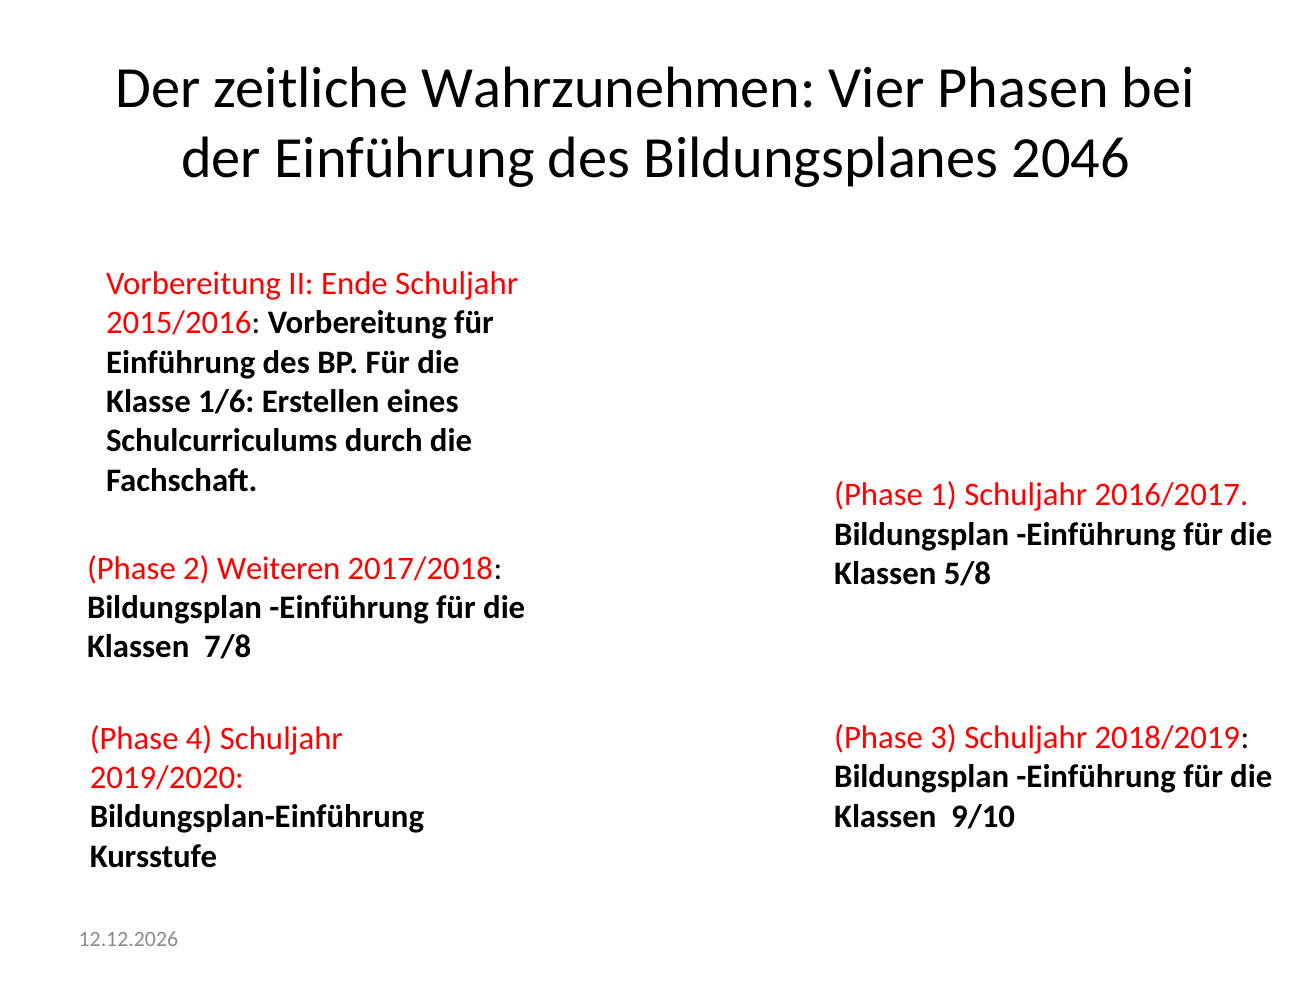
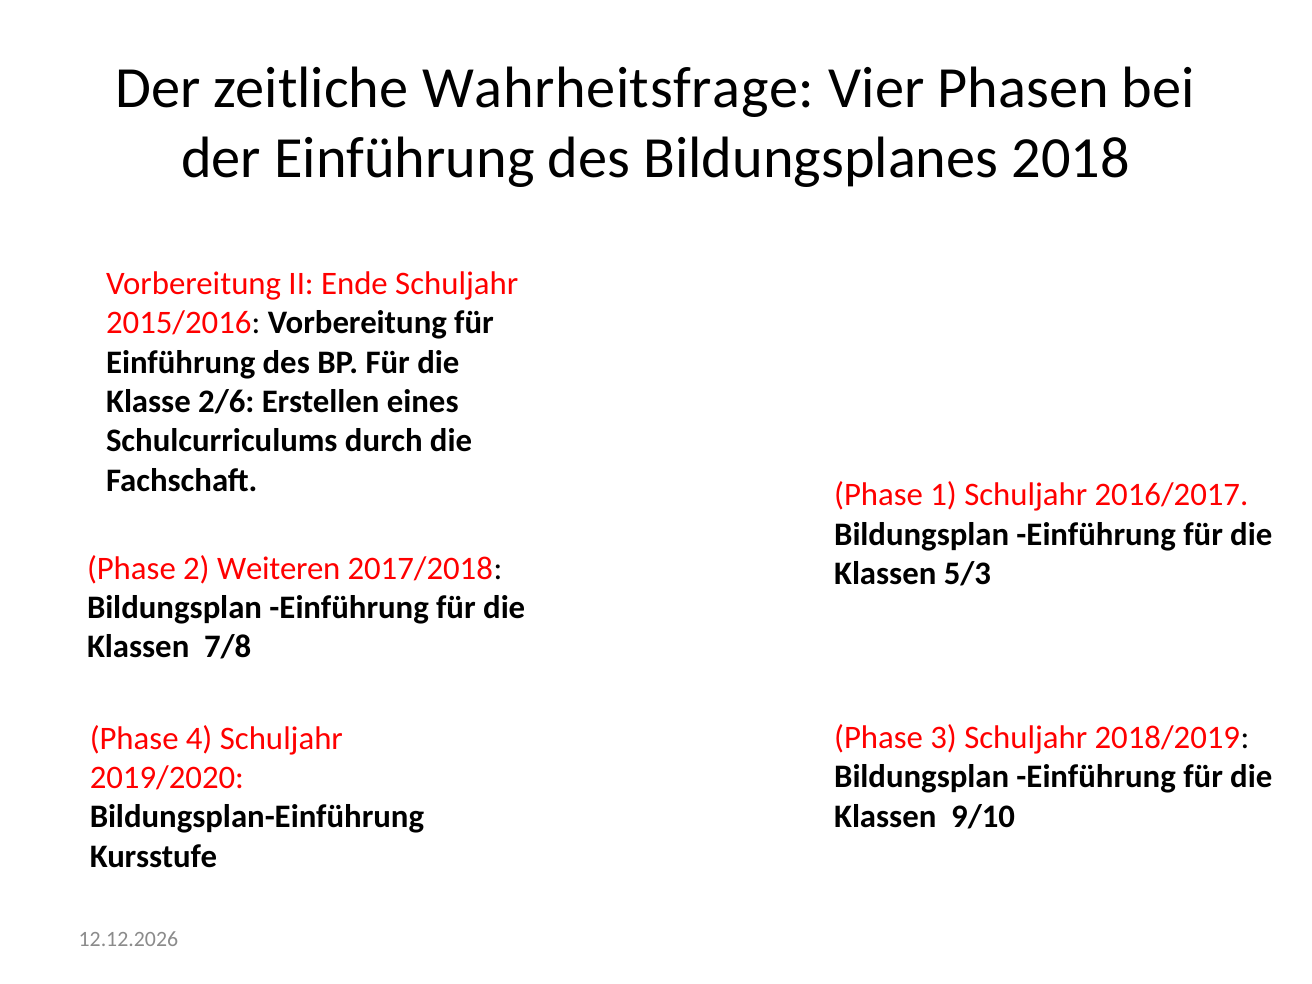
Wahrzunehmen: Wahrzunehmen -> Wahrheitsfrage
2046: 2046 -> 2018
1/6: 1/6 -> 2/6
5/8: 5/8 -> 5/3
